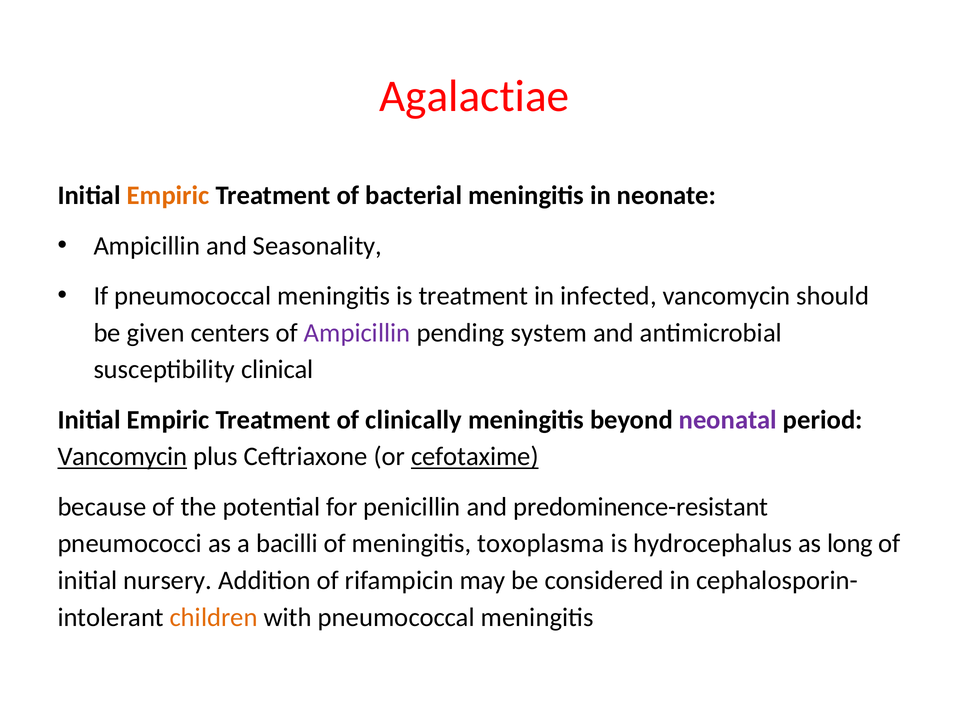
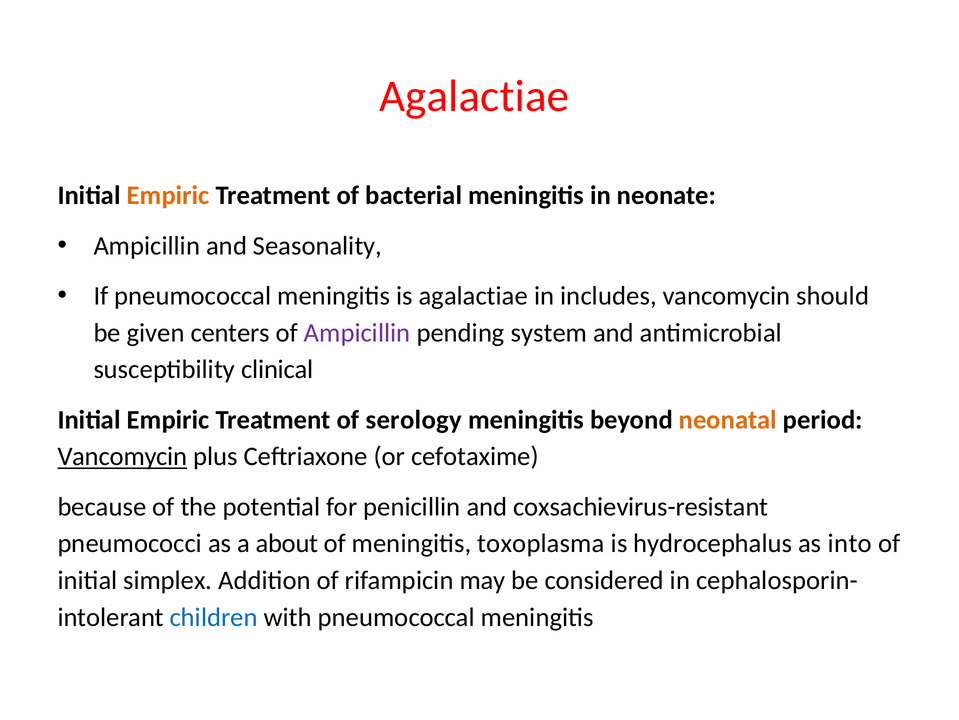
is treatment: treatment -> agalactiae
infected: infected -> includes
clinically: clinically -> serology
neonatal colour: purple -> orange
cefotaxime underline: present -> none
predominence-resistant: predominence-resistant -> coxsachievirus-resistant
bacilli: bacilli -> about
long: long -> into
nursery: nursery -> simplex
children colour: orange -> blue
